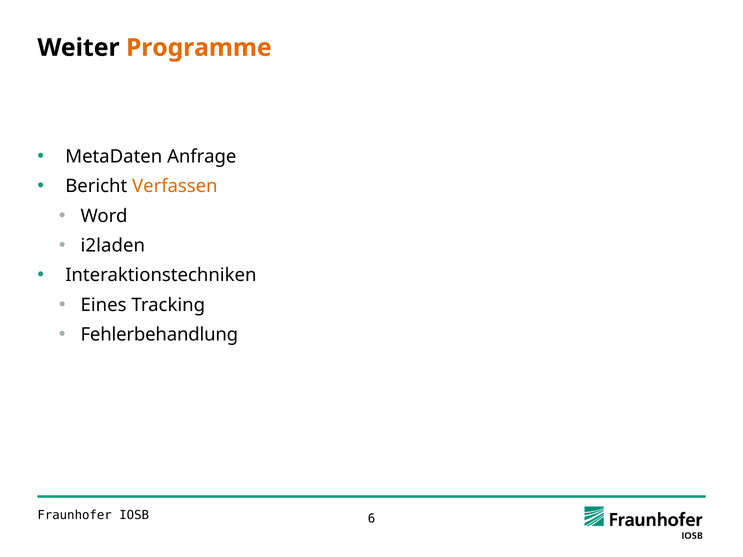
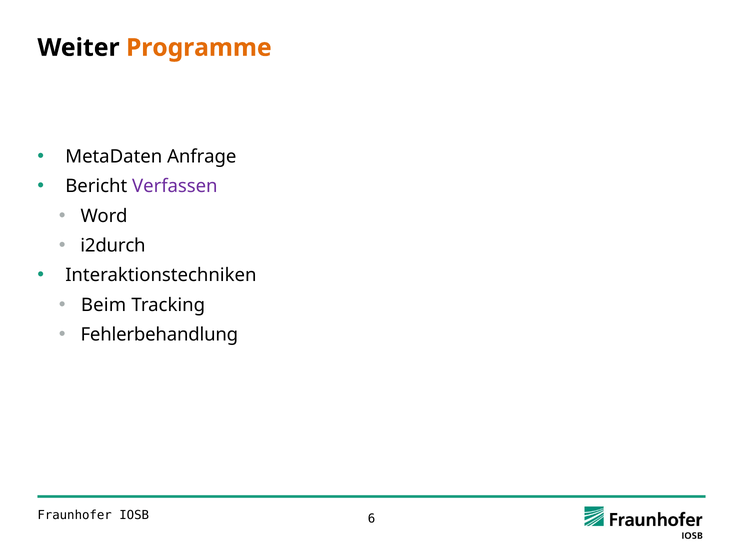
Verfassen colour: orange -> purple
i2laden: i2laden -> i2durch
Eines: Eines -> Beim
